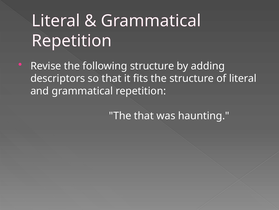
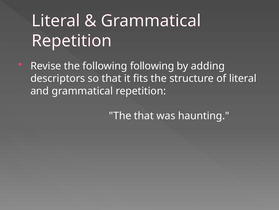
following structure: structure -> following
